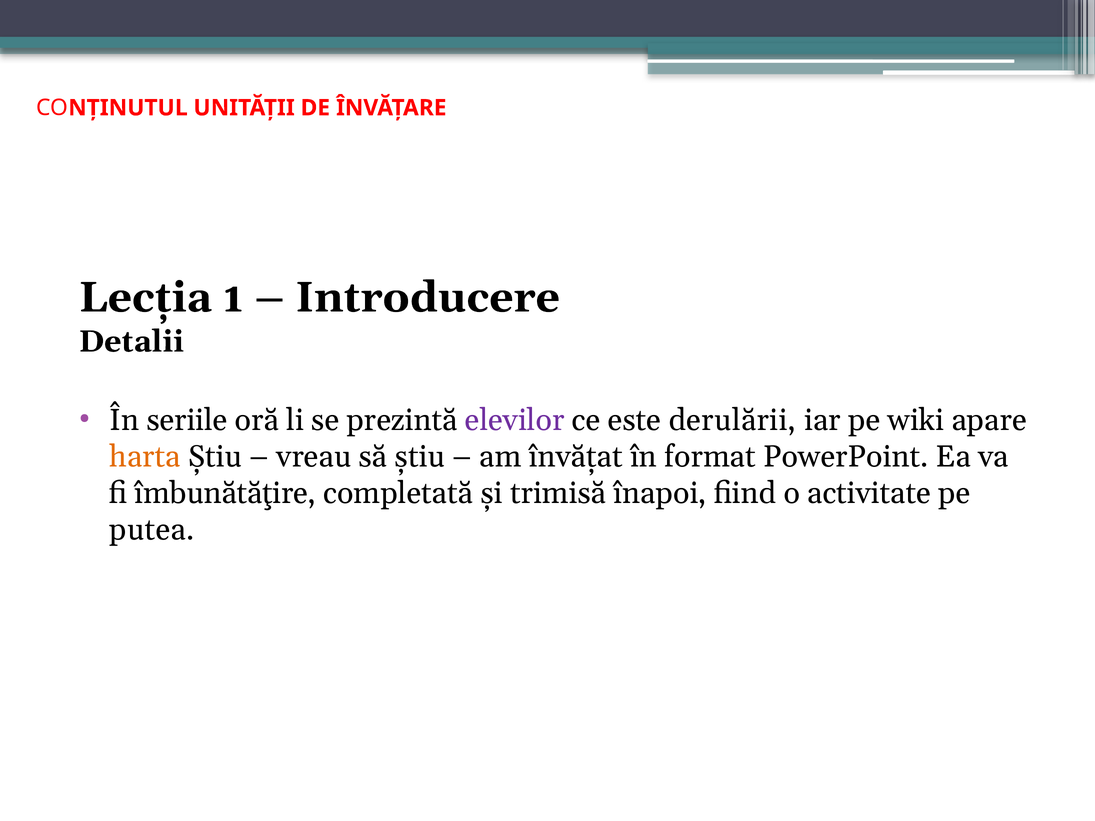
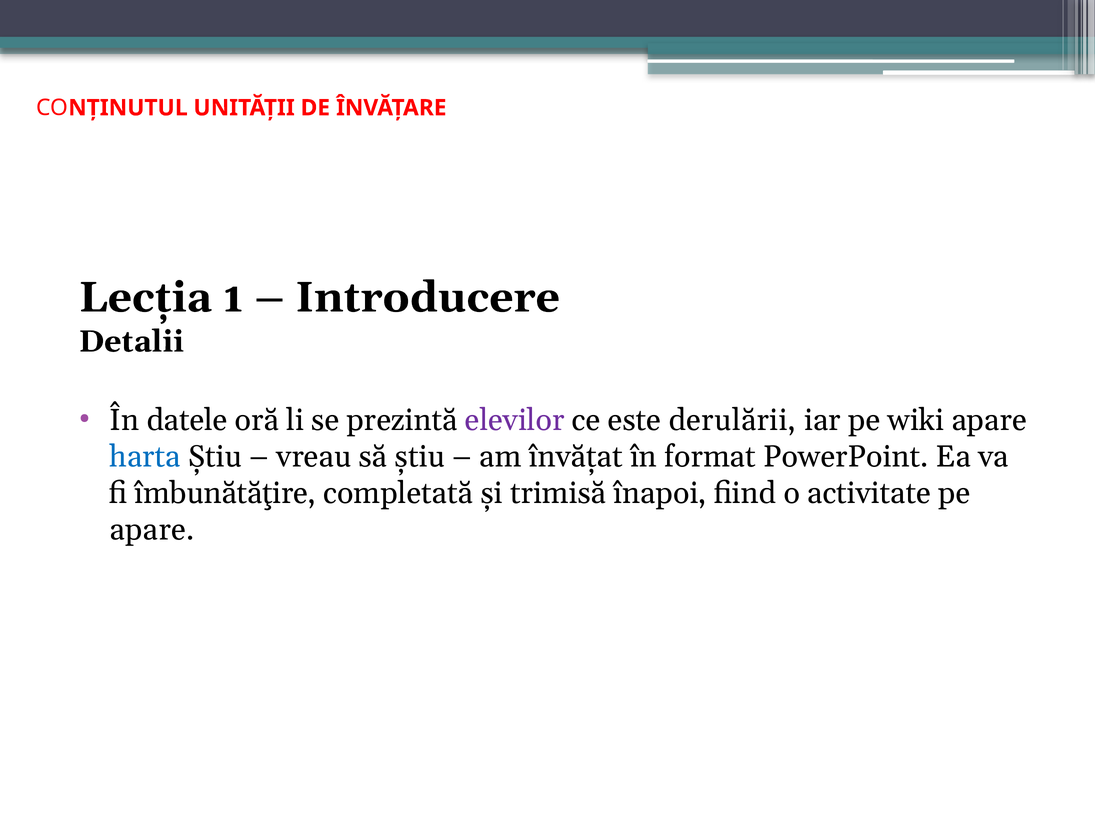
seriile: seriile -> datele
harta colour: orange -> blue
putea at (152, 530): putea -> apare
